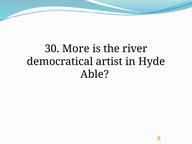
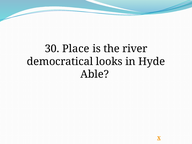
More: More -> Place
artist: artist -> looks
